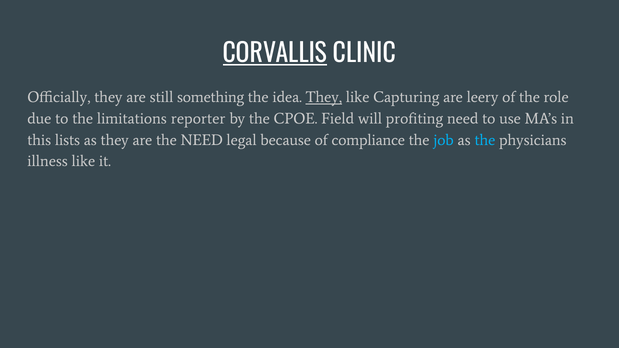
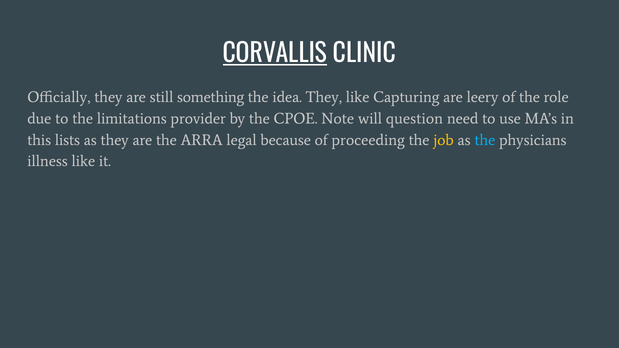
They at (324, 97) underline: present -> none
reporter: reporter -> provider
Field: Field -> Note
profiting: profiting -> question
the NEED: NEED -> ARRA
compliance: compliance -> proceeding
job colour: light blue -> yellow
